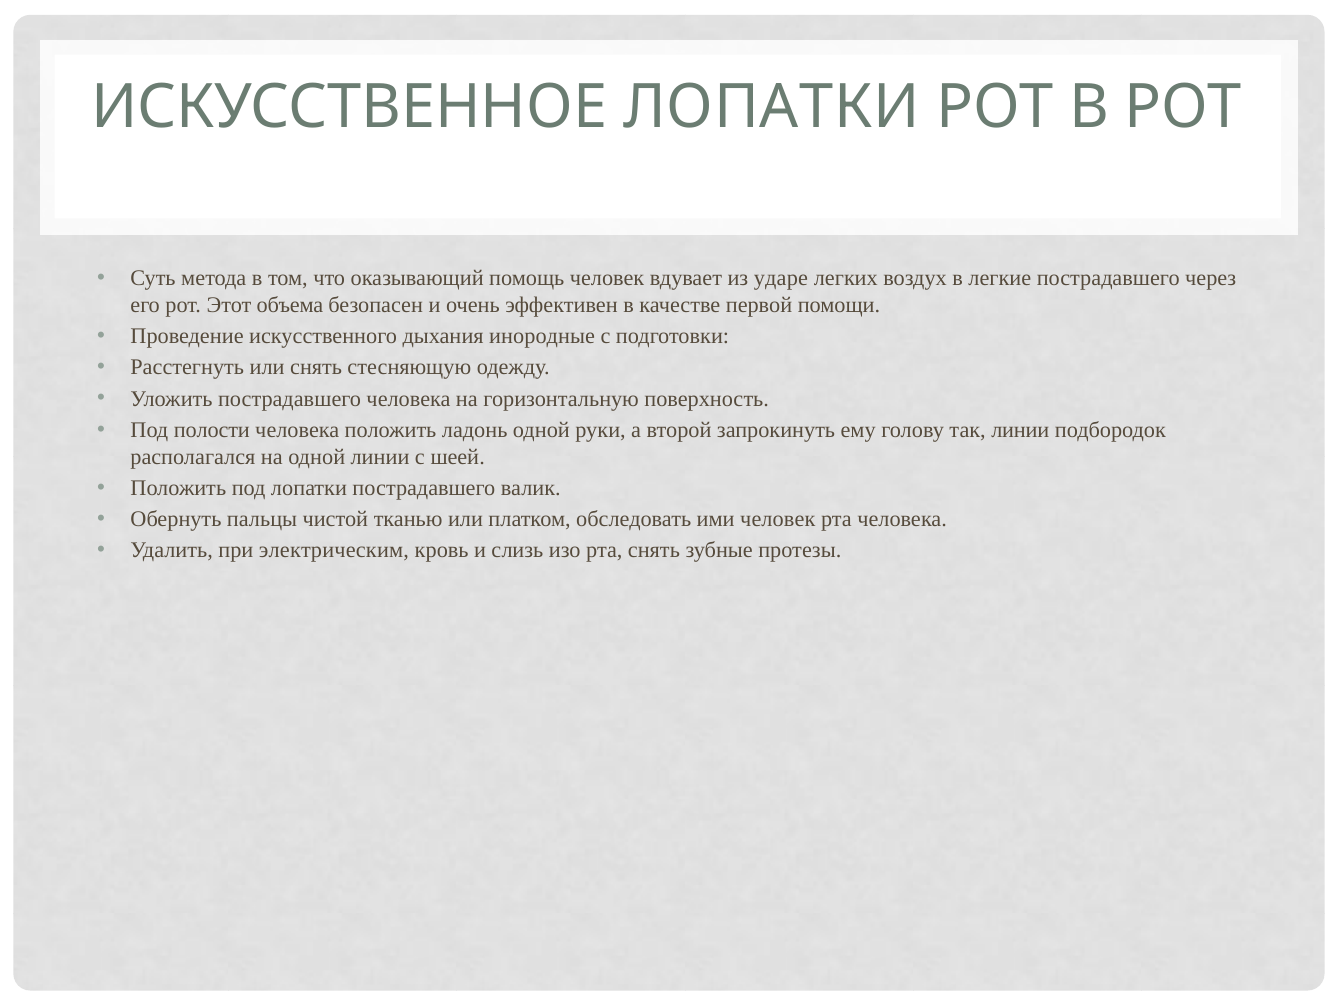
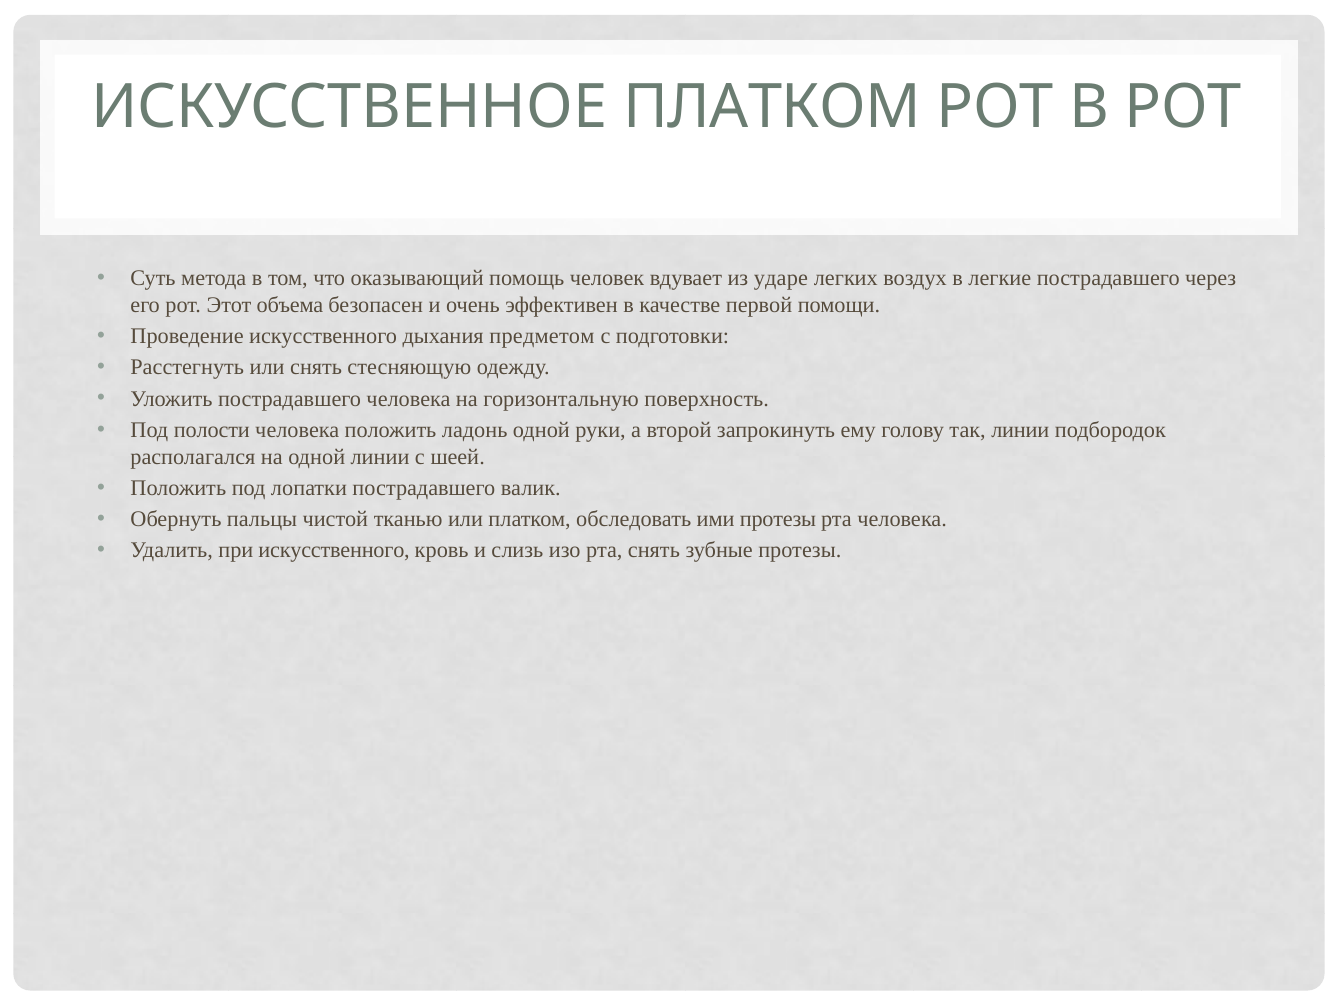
ИСКУССТВЕННОЕ ЛОПАТКИ: ЛОПАТКИ -> ПЛАТКОМ
инородные: инородные -> предметом
ими человек: человек -> протезы
при электрическим: электрическим -> искусственного
